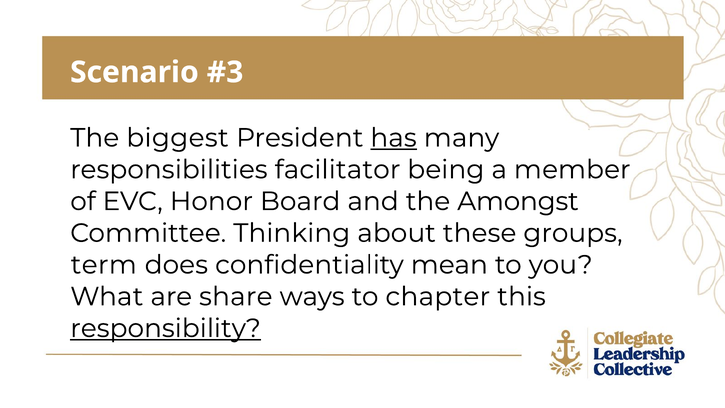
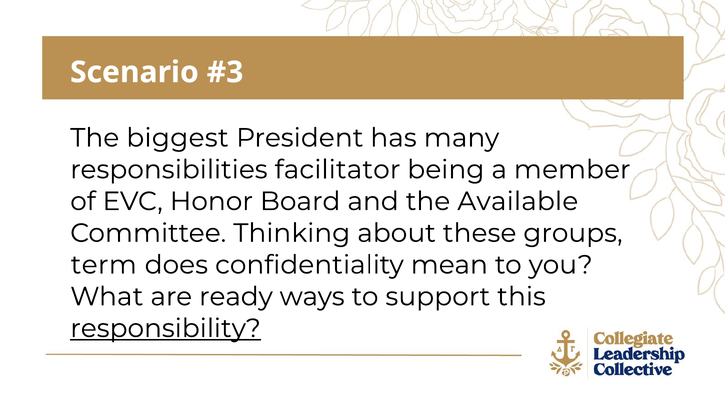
has underline: present -> none
Amongst: Amongst -> Available
share: share -> ready
chapter: chapter -> support
